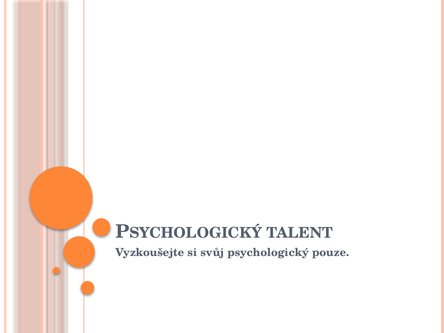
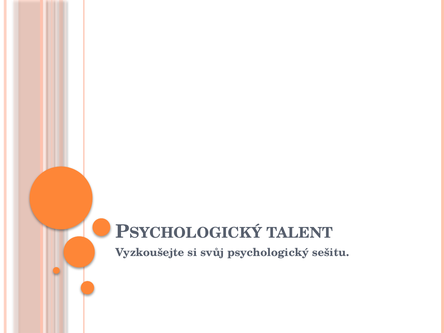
pouze: pouze -> sešitu
